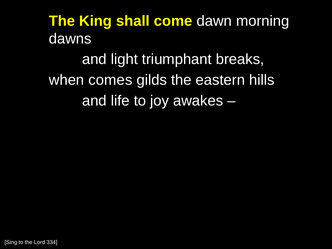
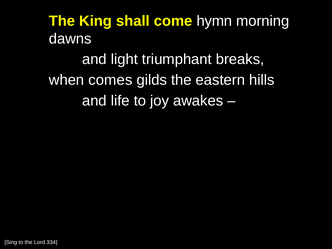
dawn: dawn -> hymn
